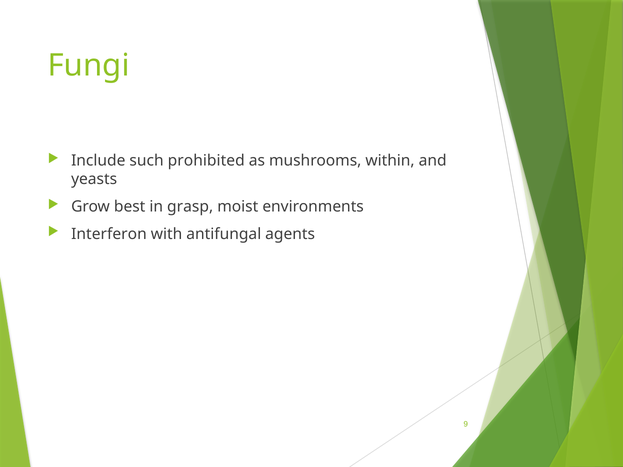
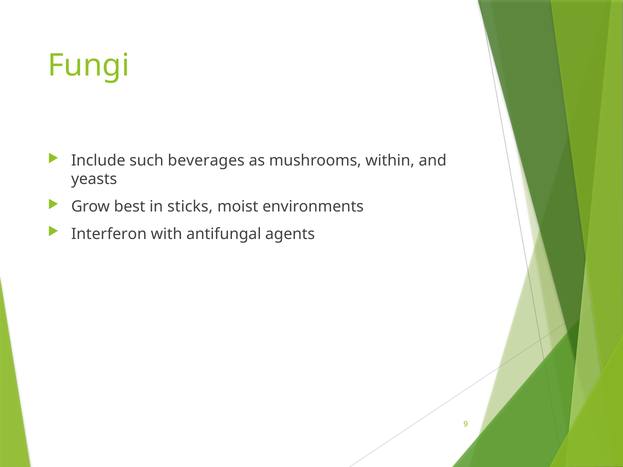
prohibited: prohibited -> beverages
grasp: grasp -> sticks
